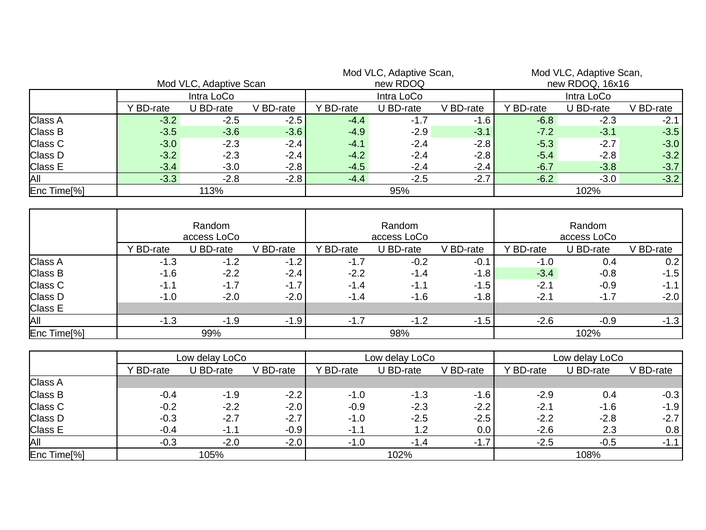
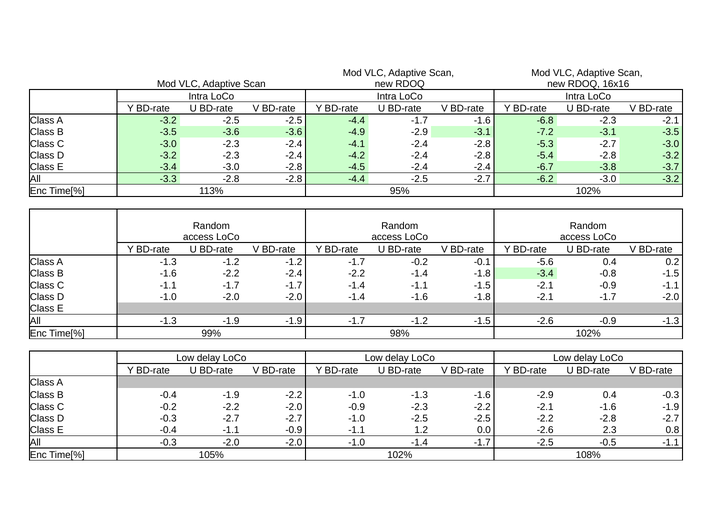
-0.1 -1.0: -1.0 -> -5.6
